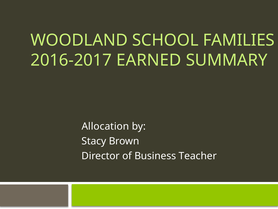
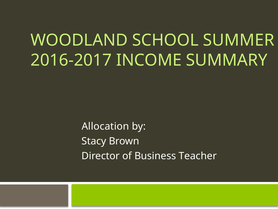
FAMILIES: FAMILIES -> SUMMER
EARNED: EARNED -> INCOME
